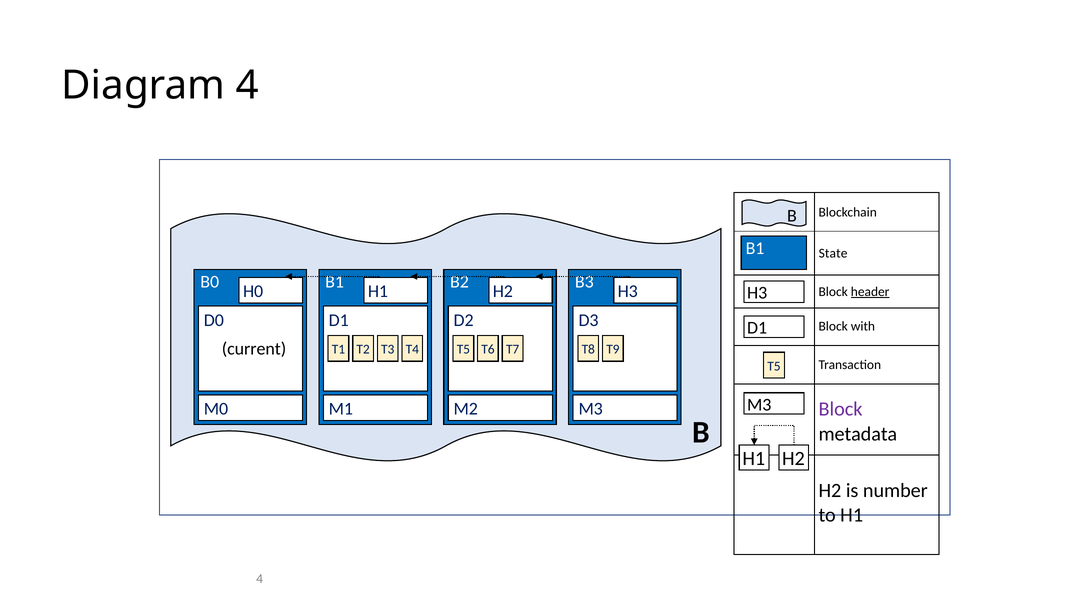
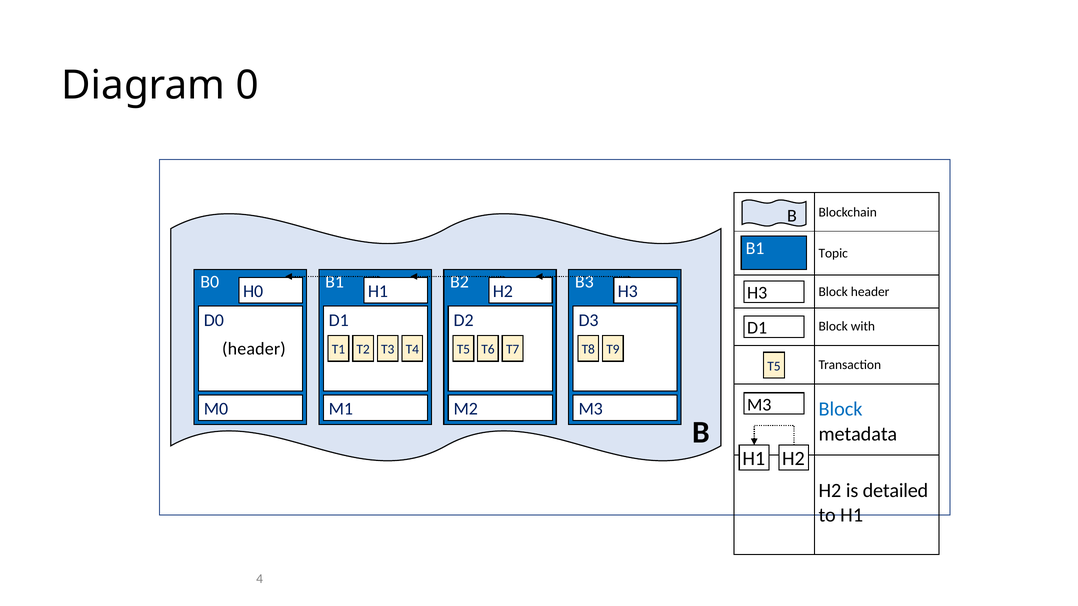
Diagram 4: 4 -> 0
State: State -> Topic
header at (870, 292) underline: present -> none
current at (254, 349): current -> header
Block at (841, 410) colour: purple -> blue
number: number -> detailed
